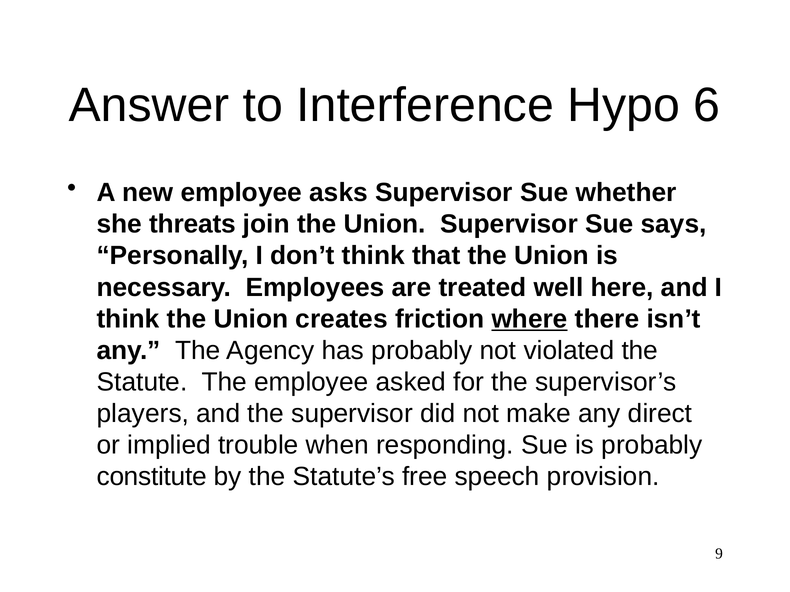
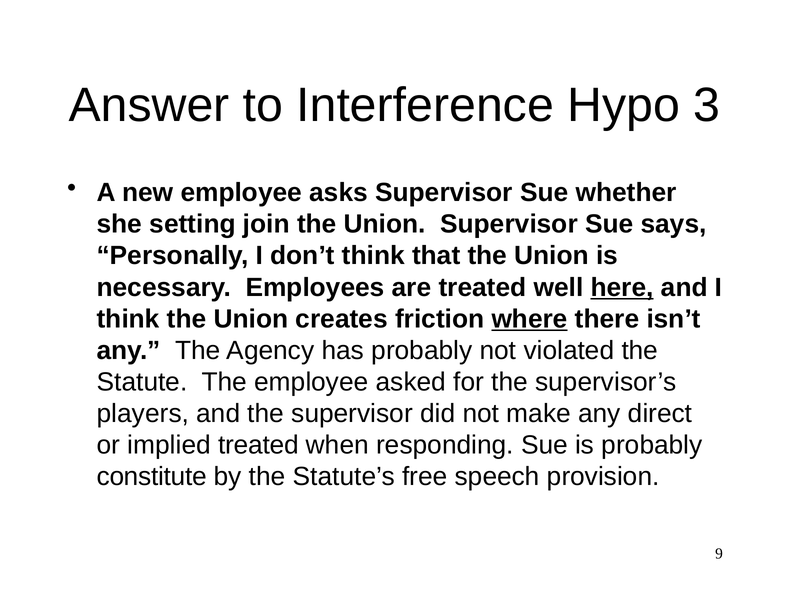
6: 6 -> 3
threats: threats -> setting
here underline: none -> present
implied trouble: trouble -> treated
